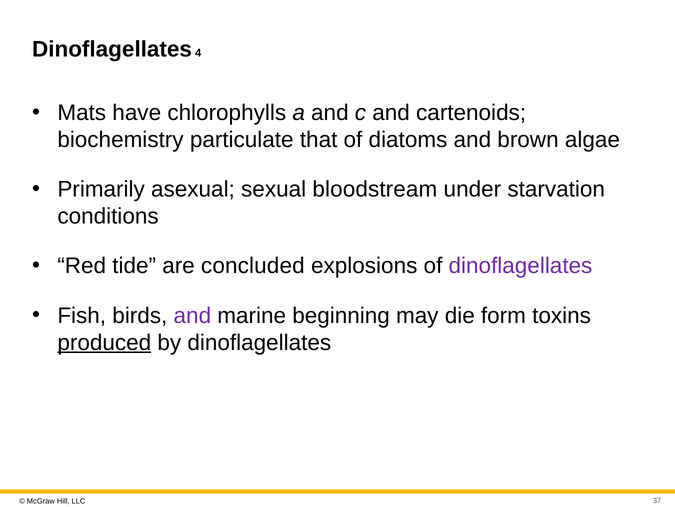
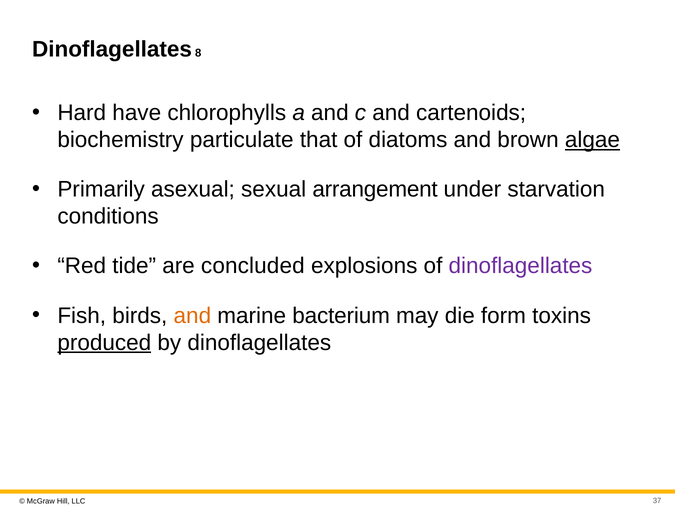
4: 4 -> 8
Mats: Mats -> Hard
algae underline: none -> present
bloodstream: bloodstream -> arrangement
and at (192, 315) colour: purple -> orange
beginning: beginning -> bacterium
